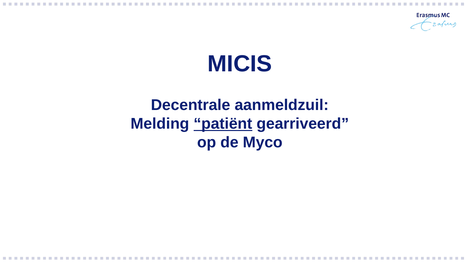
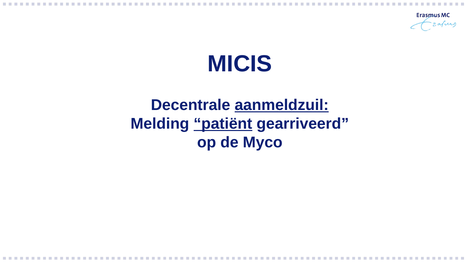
aanmeldzuil underline: none -> present
